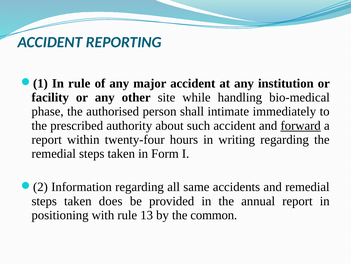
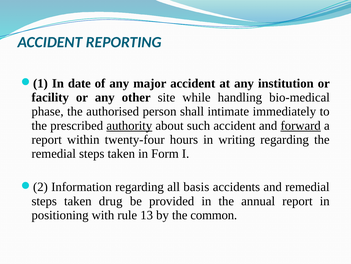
In rule: rule -> date
authority underline: none -> present
same: same -> basis
does: does -> drug
